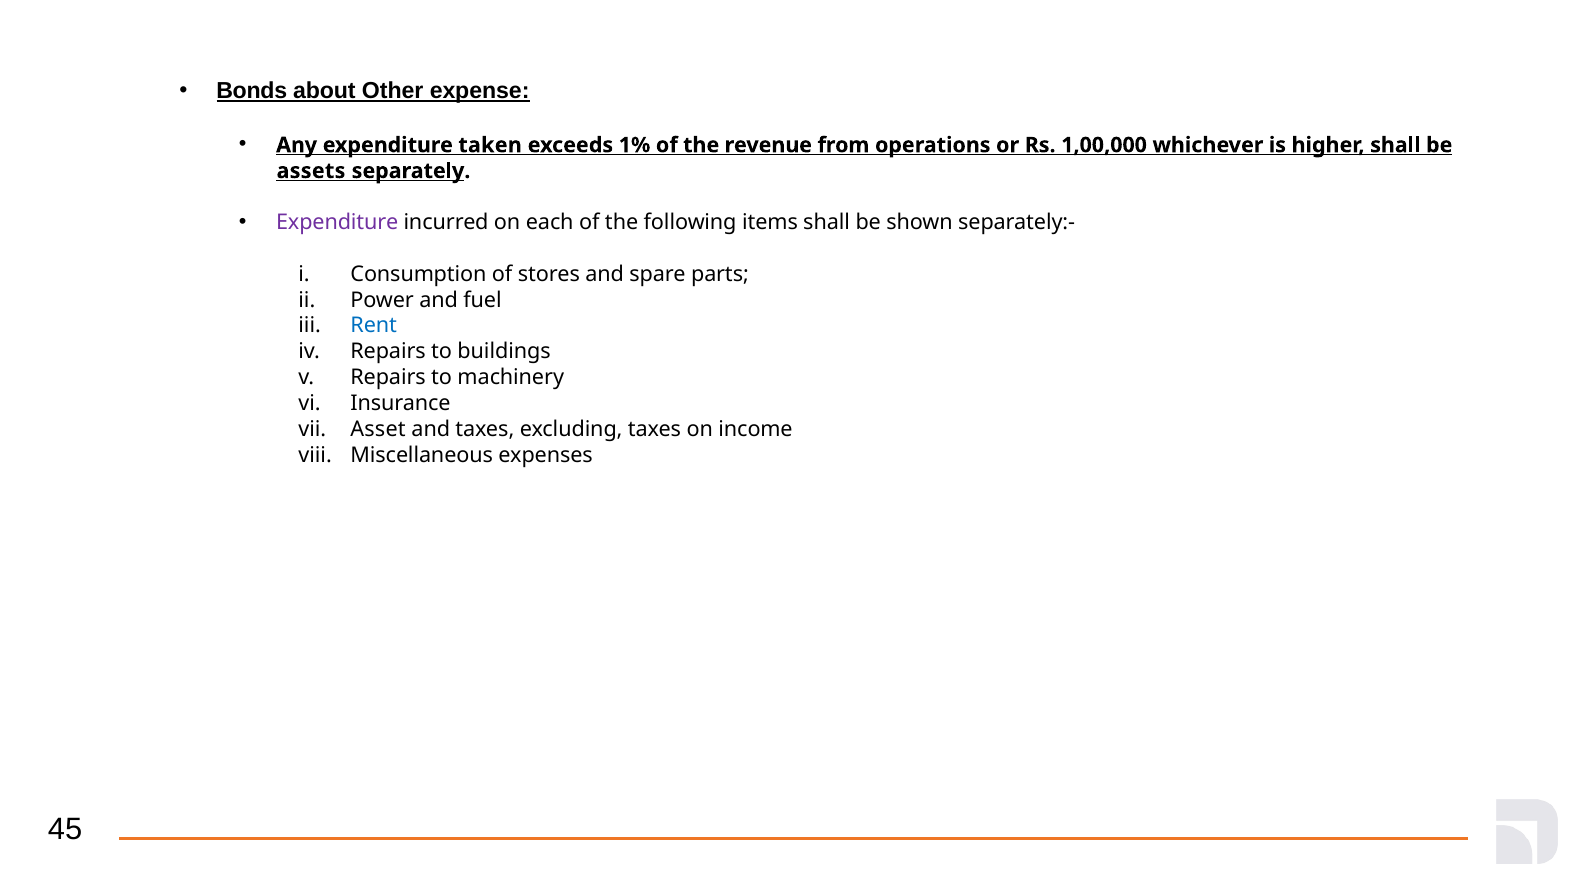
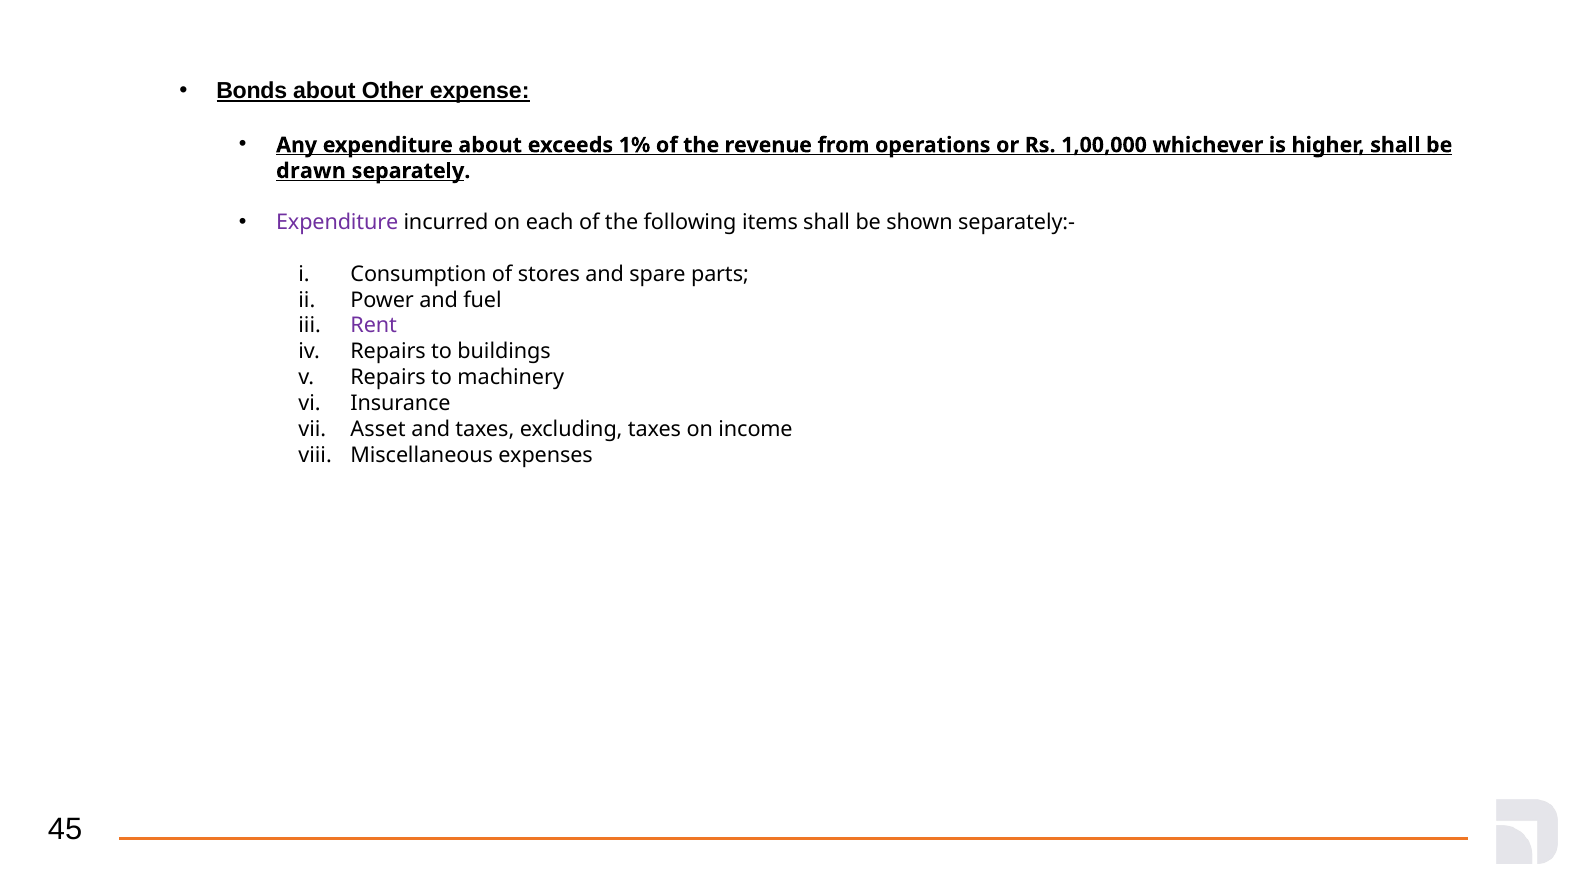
expenditure taken: taken -> about
assets: assets -> drawn
Rent colour: blue -> purple
